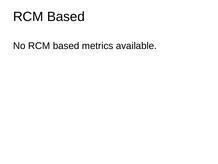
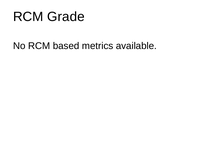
Based at (66, 17): Based -> Grade
